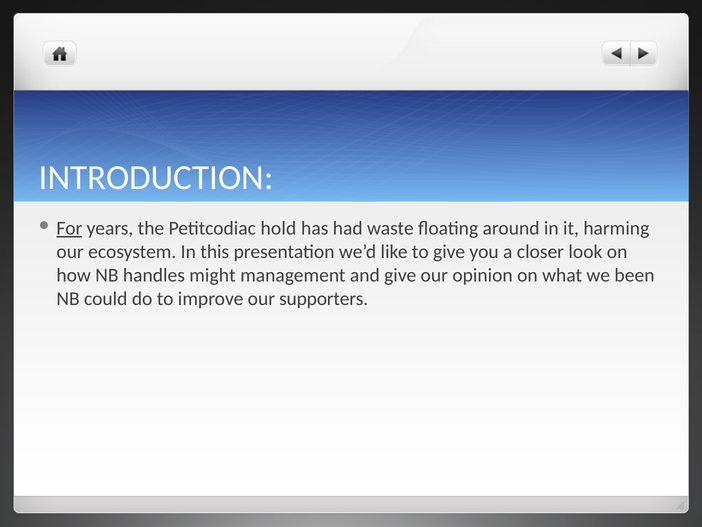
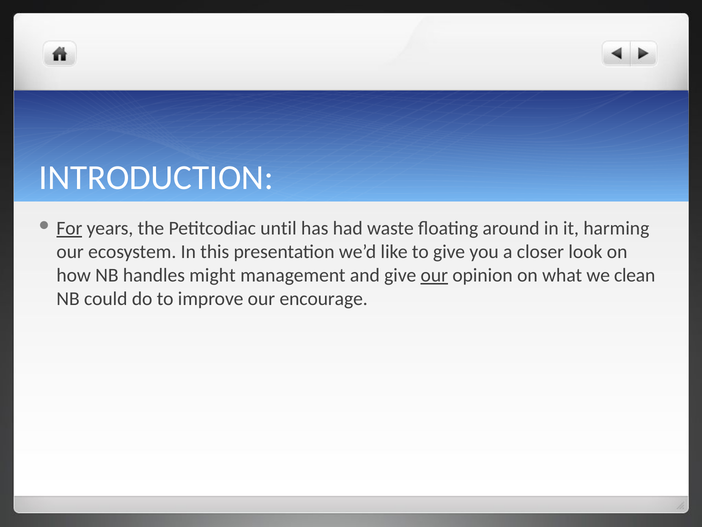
hold: hold -> until
our at (434, 275) underline: none -> present
been: been -> clean
supporters: supporters -> encourage
